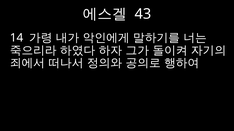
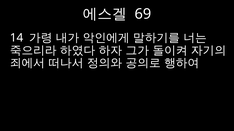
43: 43 -> 69
